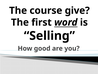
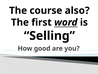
give: give -> also
